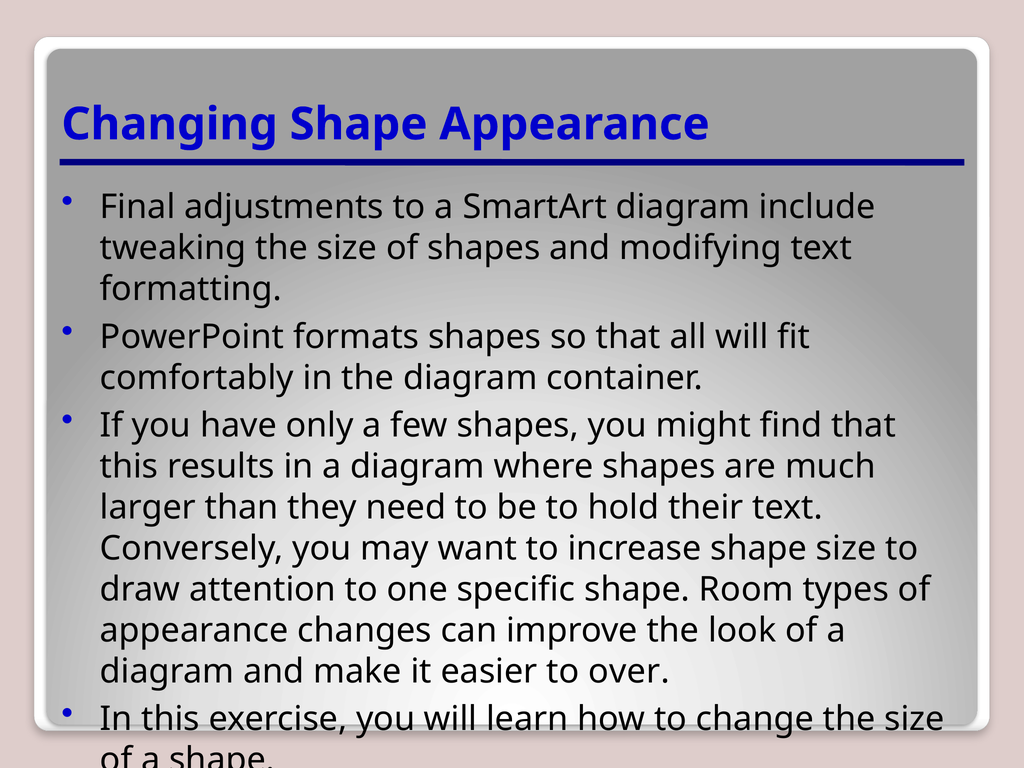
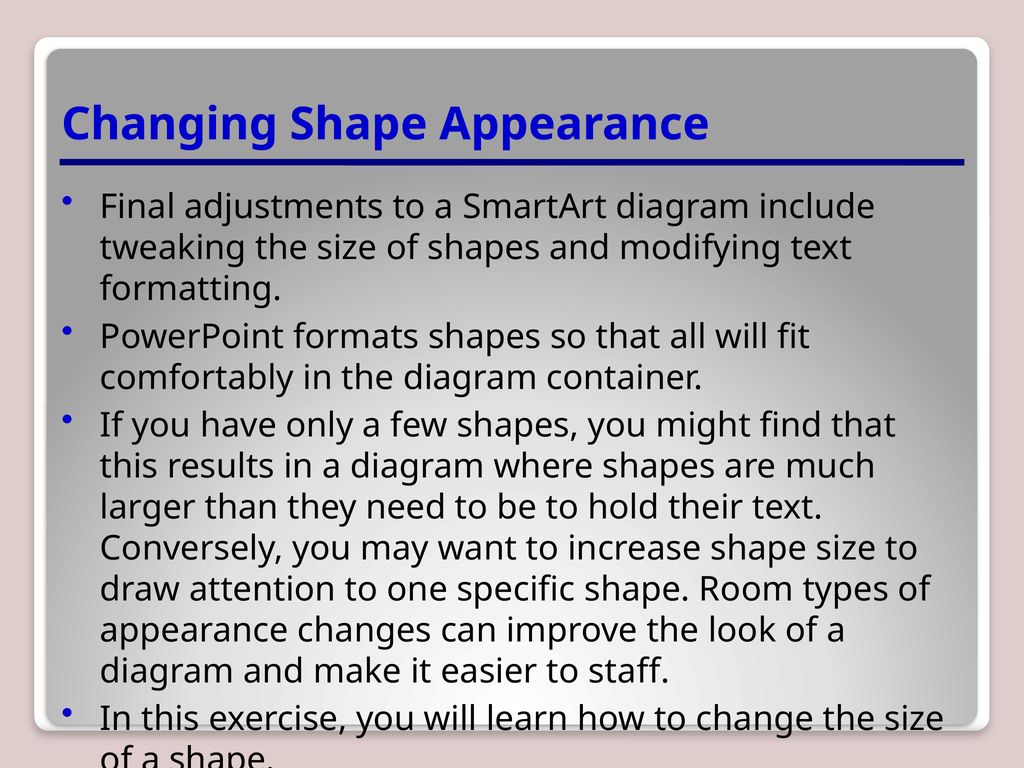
over: over -> staff
